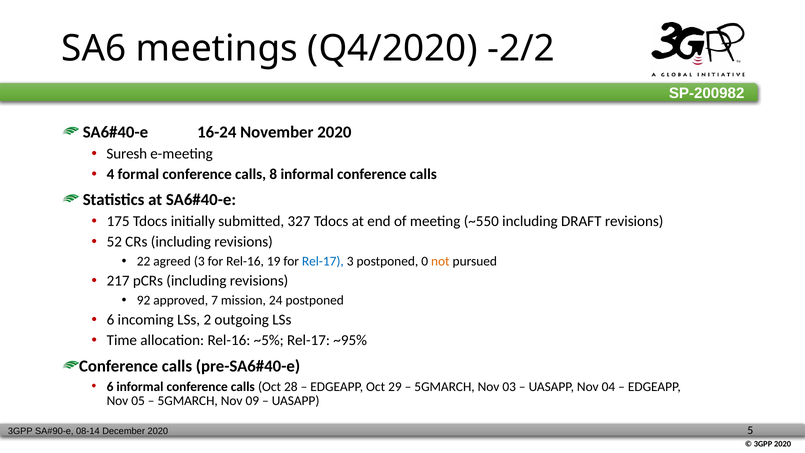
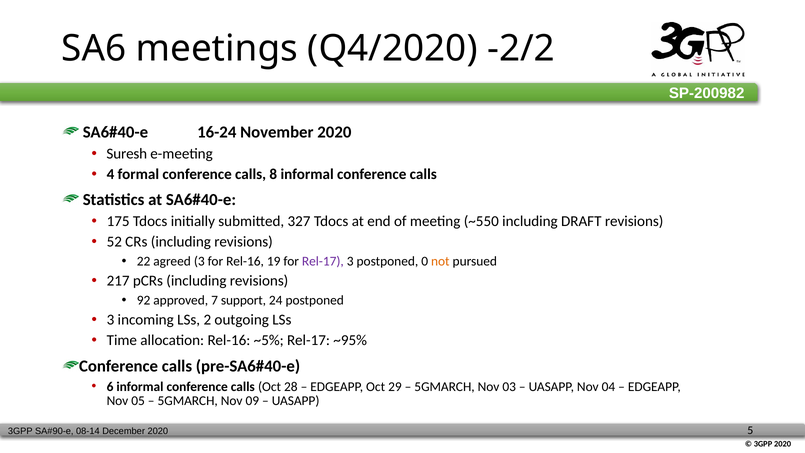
Rel-17 at (323, 261) colour: blue -> purple
mission: mission -> support
6 at (110, 320): 6 -> 3
